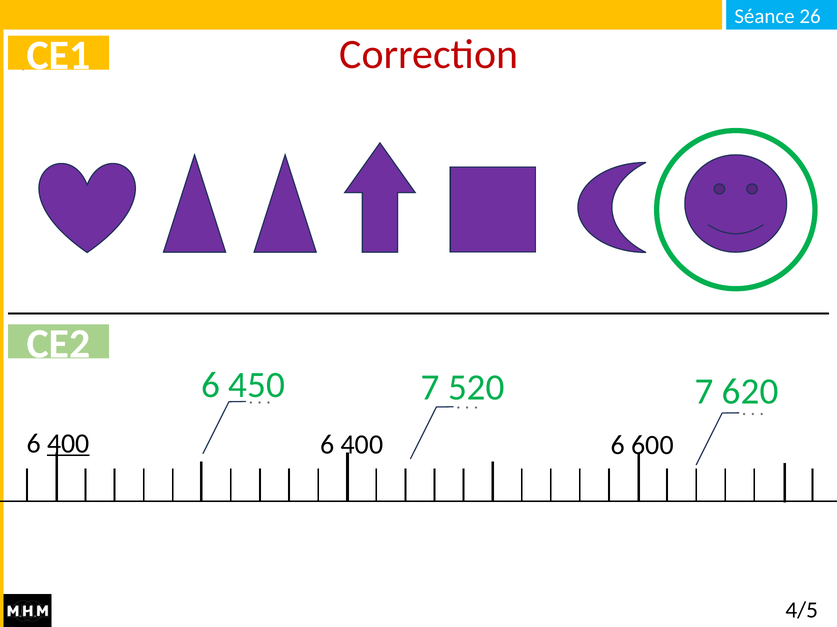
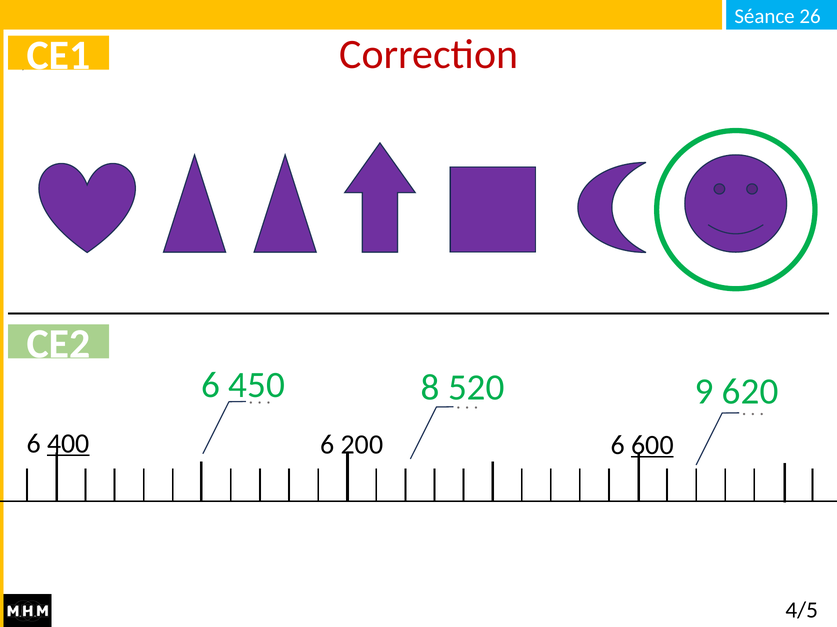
7 at (430, 388): 7 -> 8
7 at (704, 392): 7 -> 9
400 at (362, 445): 400 -> 200
600 underline: none -> present
